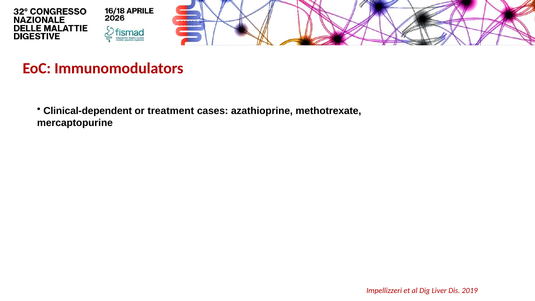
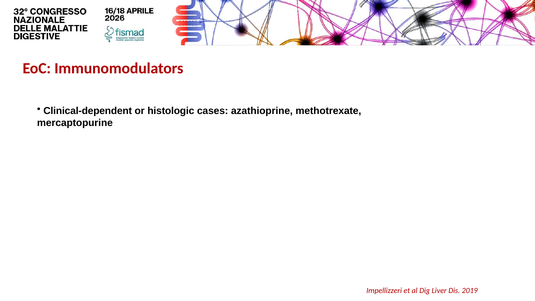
treatment: treatment -> histologic
